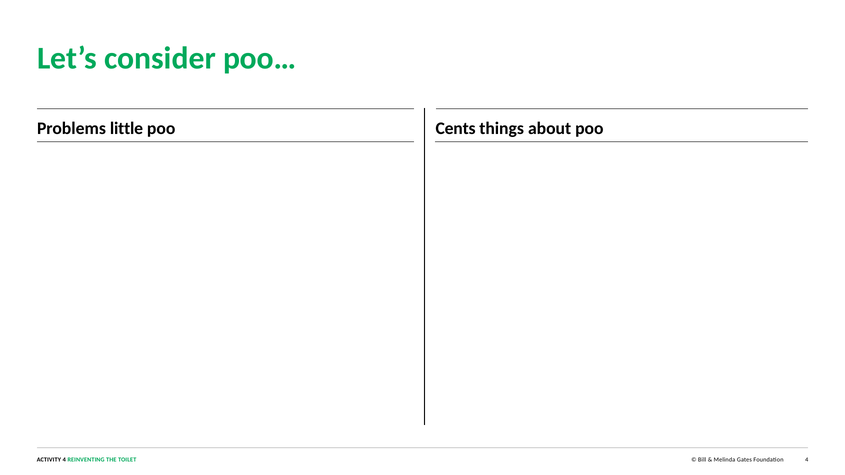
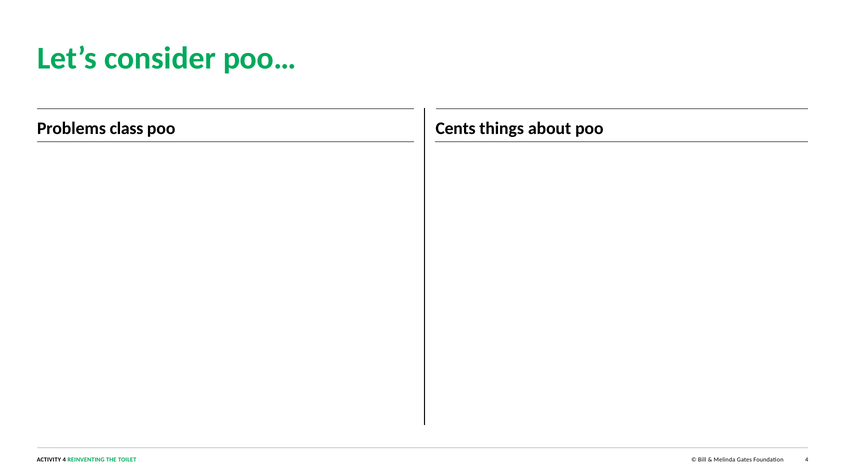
little: little -> class
